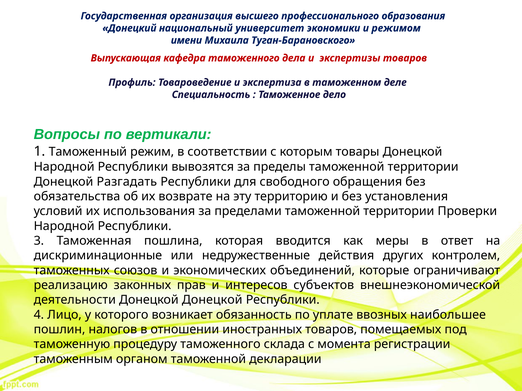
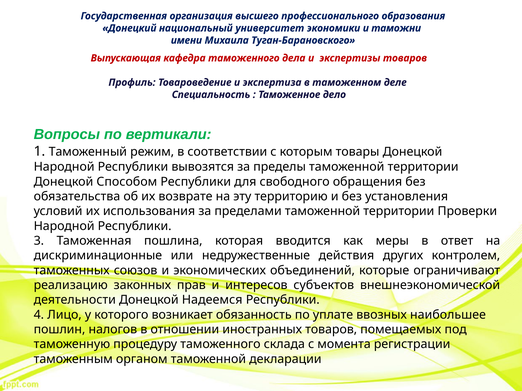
режимом: режимом -> таможни
Разгадать: Разгадать -> Способом
Донецкой Донецкой: Донецкой -> Надеемся
